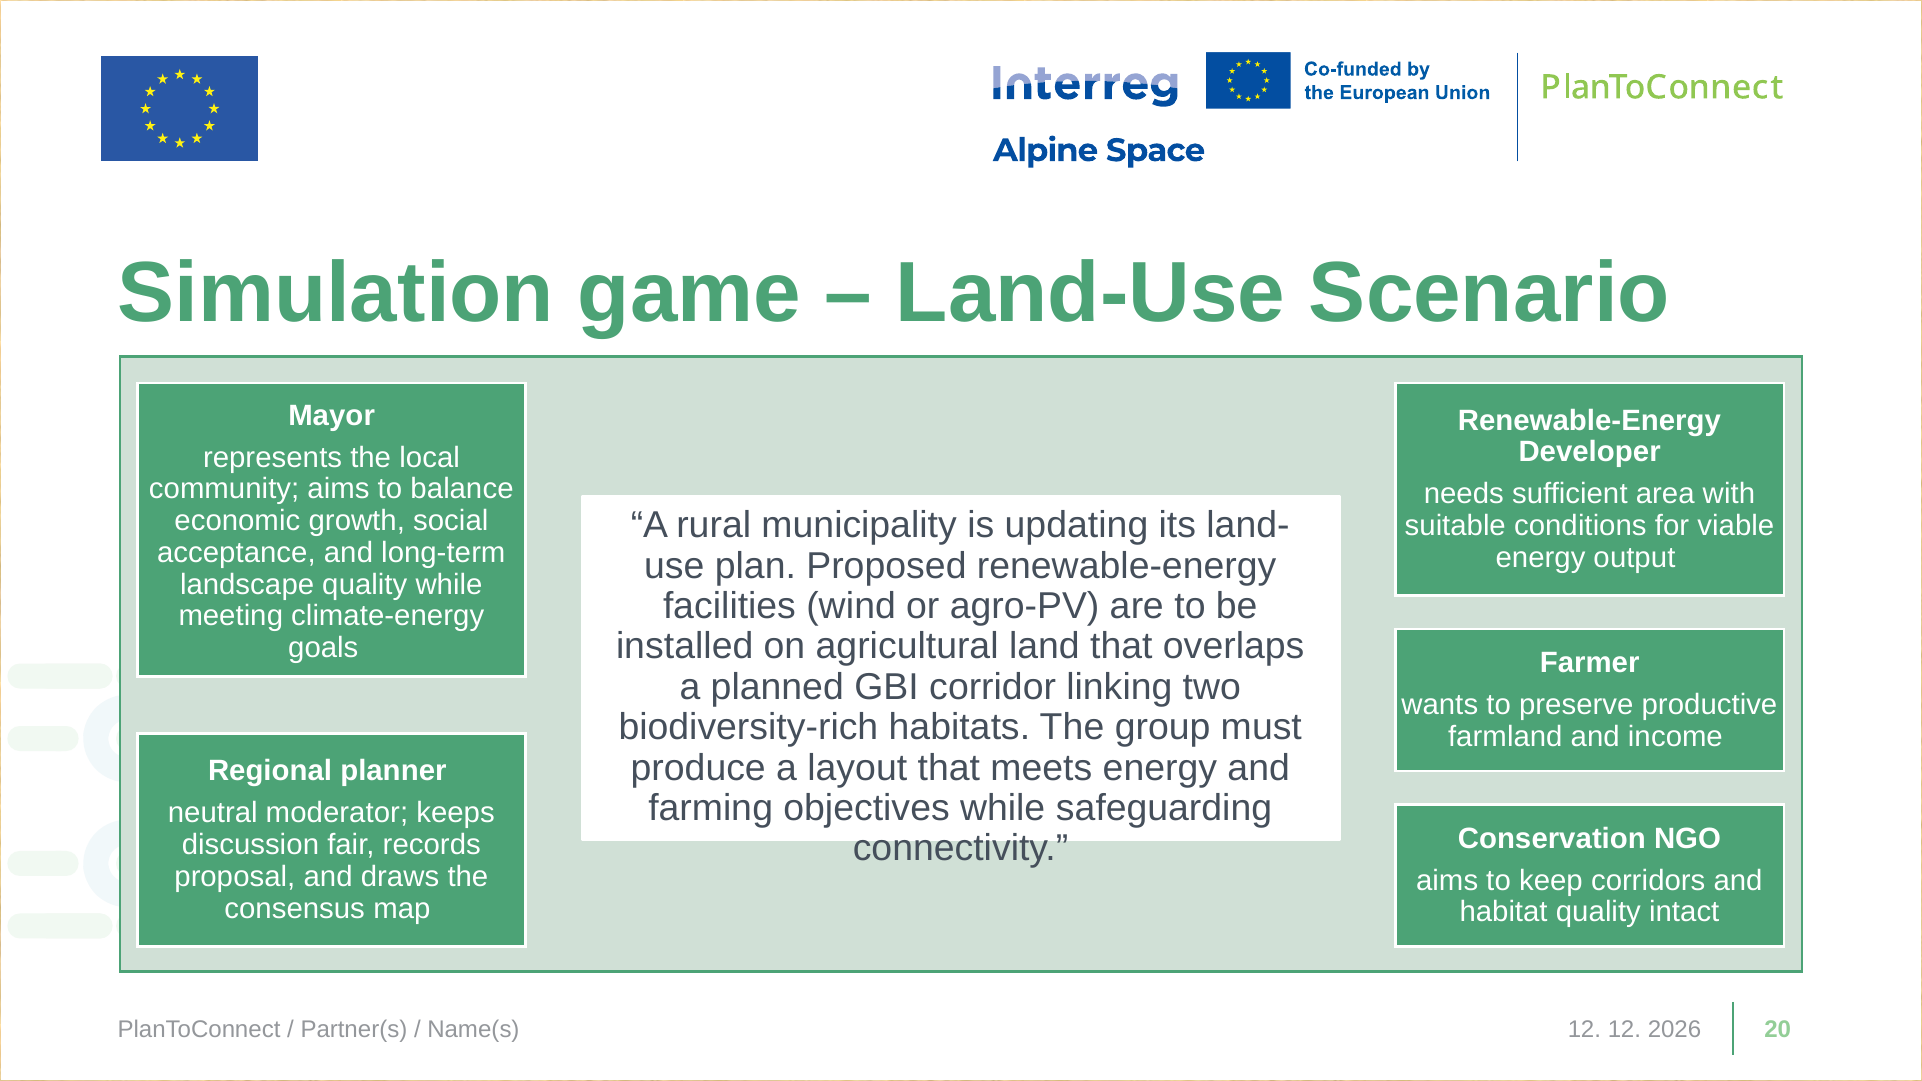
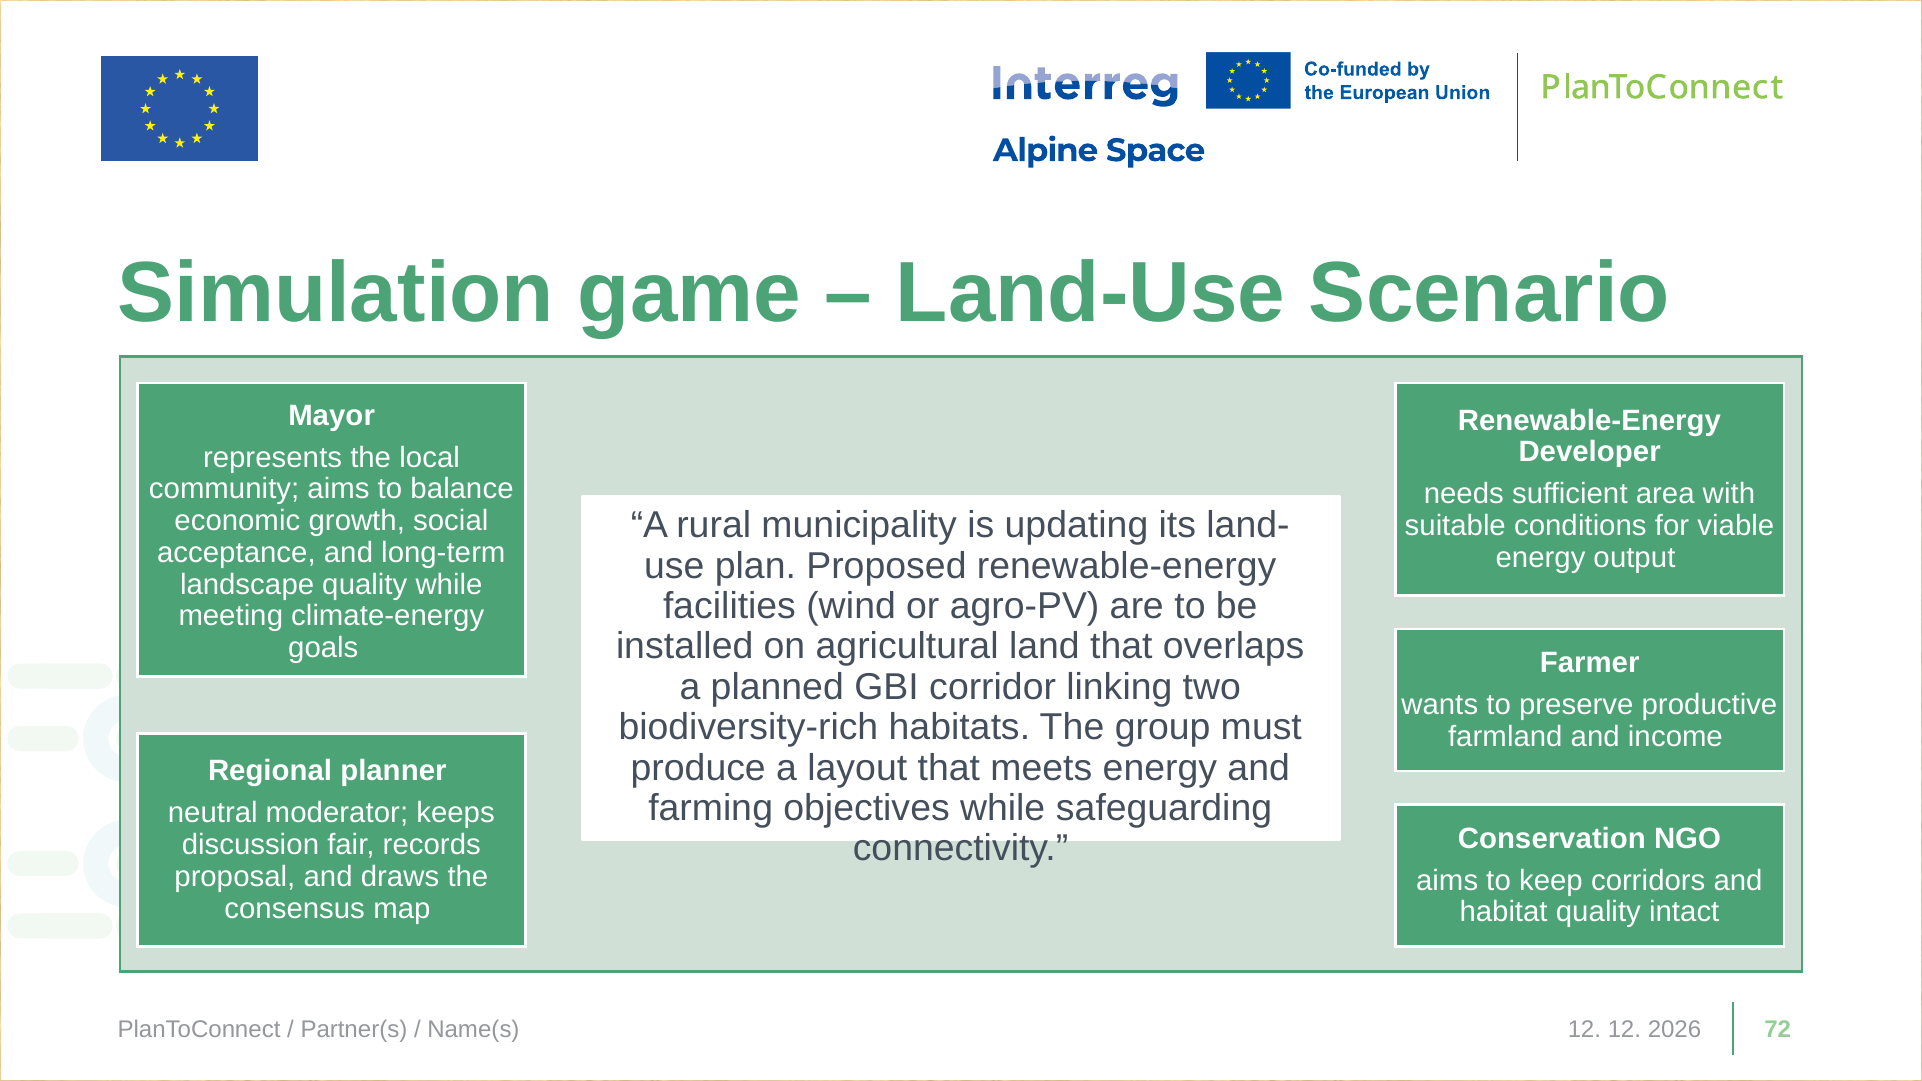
20: 20 -> 72
